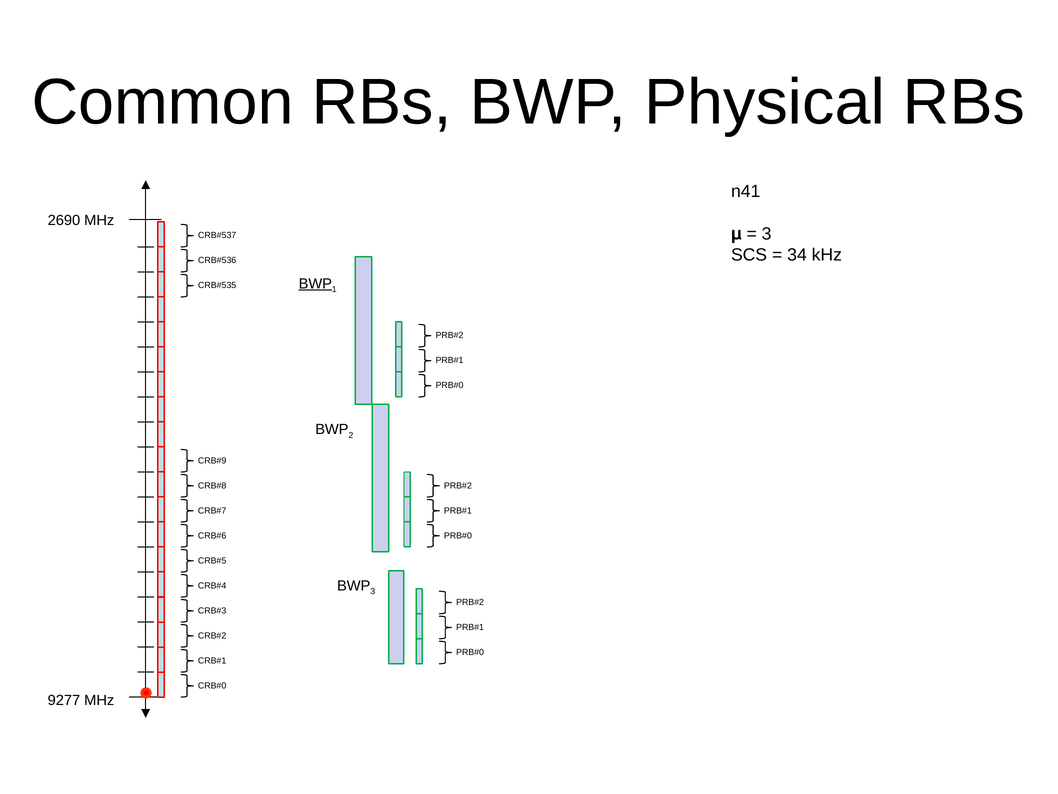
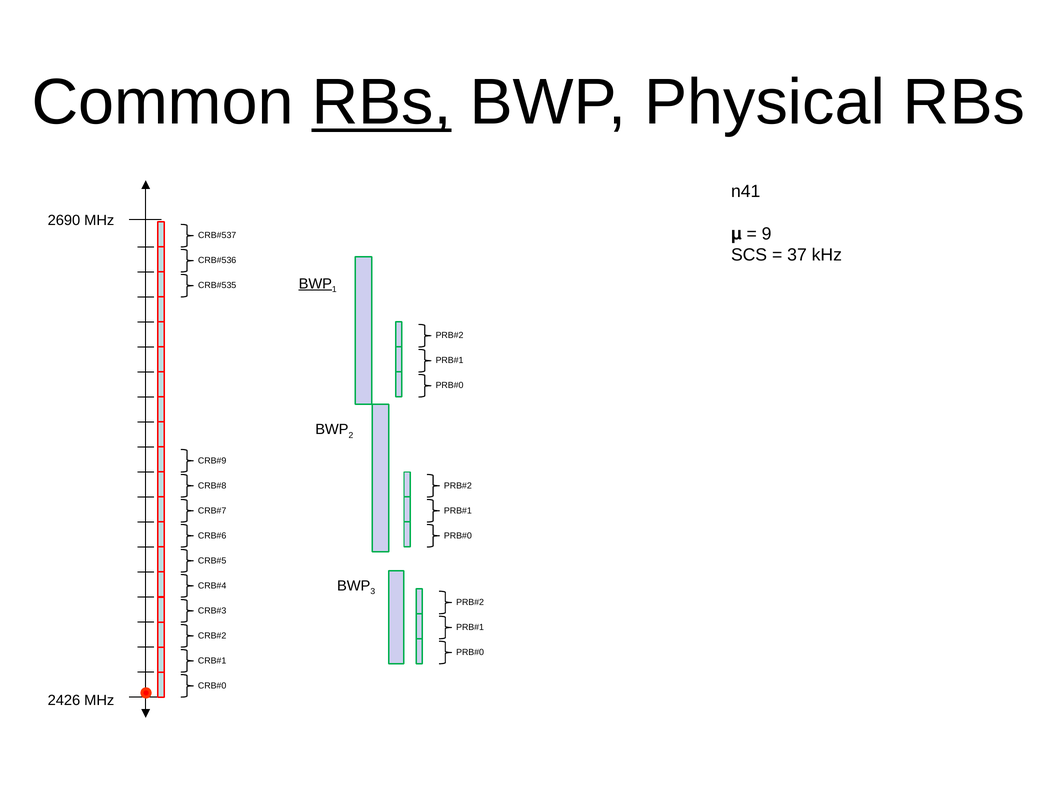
RBs at (382, 102) underline: none -> present
3 at (767, 234): 3 -> 9
34: 34 -> 37
9277: 9277 -> 2426
